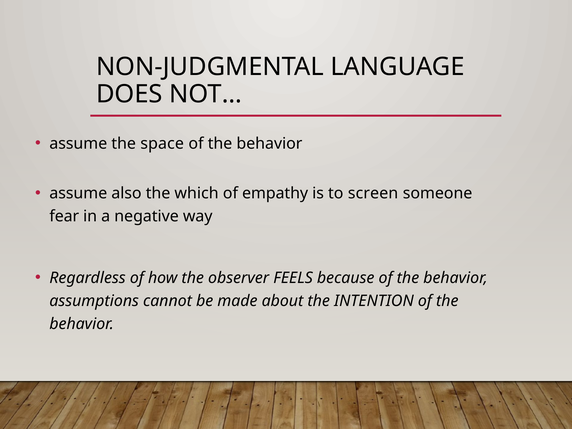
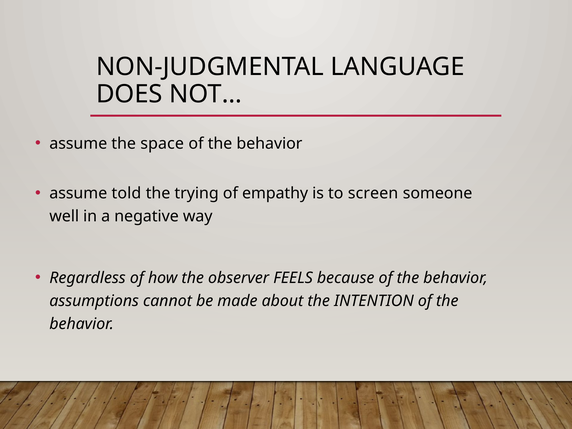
also: also -> told
which: which -> trying
fear: fear -> well
